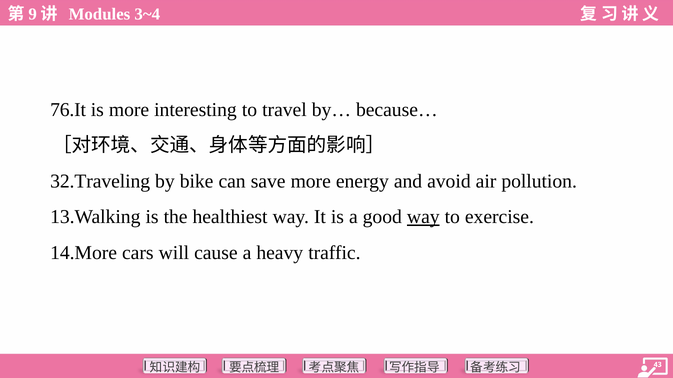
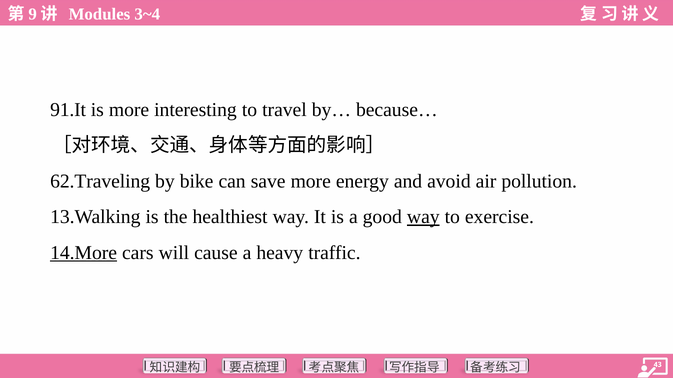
76.It: 76.It -> 91.It
32.Traveling: 32.Traveling -> 62.Traveling
14.More underline: none -> present
